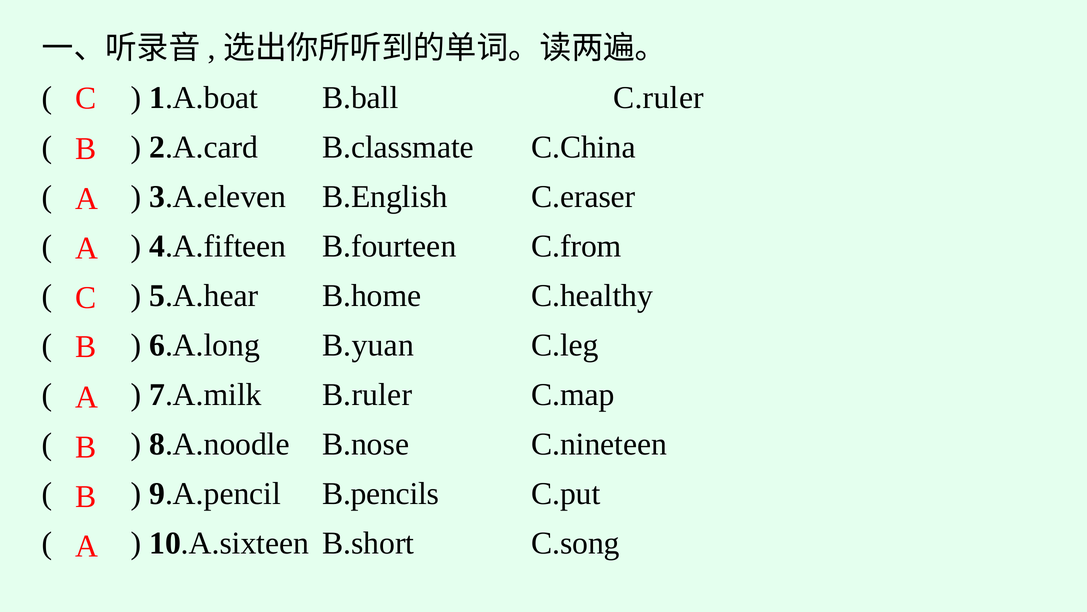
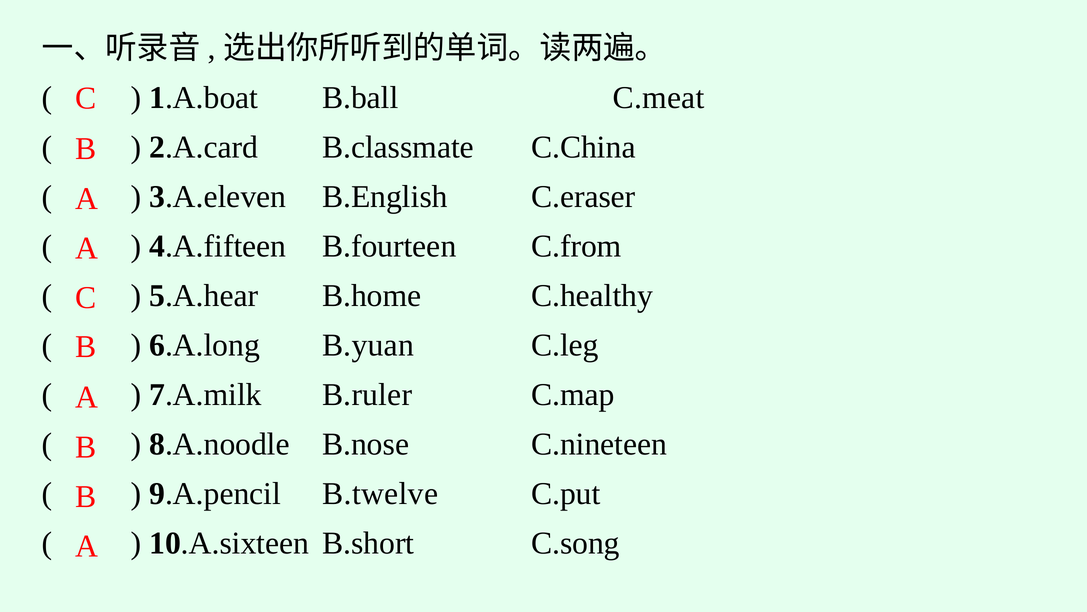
C.ruler: C.ruler -> C.meat
B.pencils: B.pencils -> B.twelve
